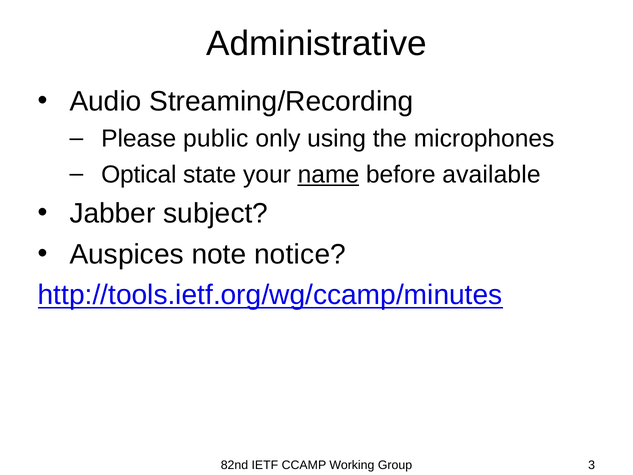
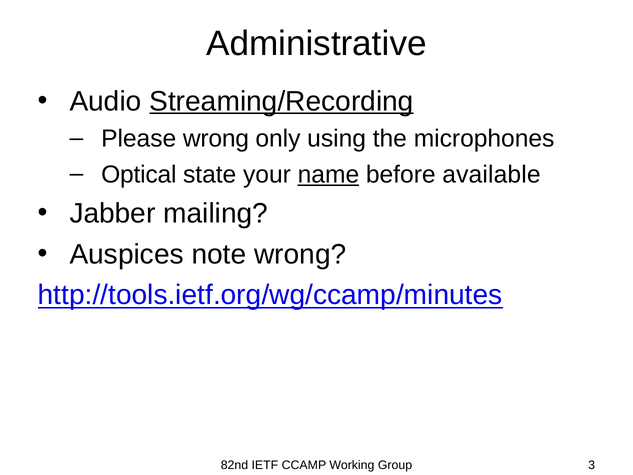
Streaming/Recording underline: none -> present
Please public: public -> wrong
subject: subject -> mailing
note notice: notice -> wrong
